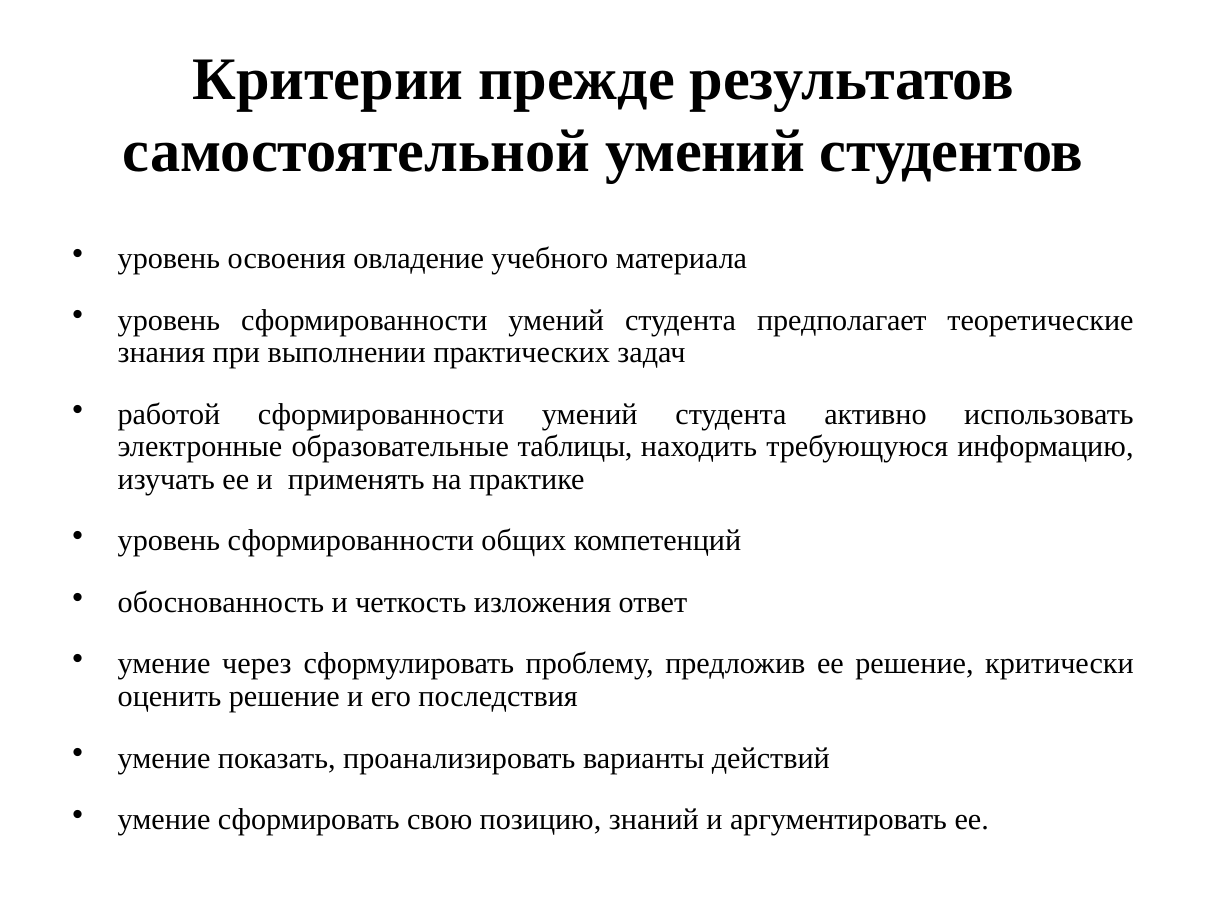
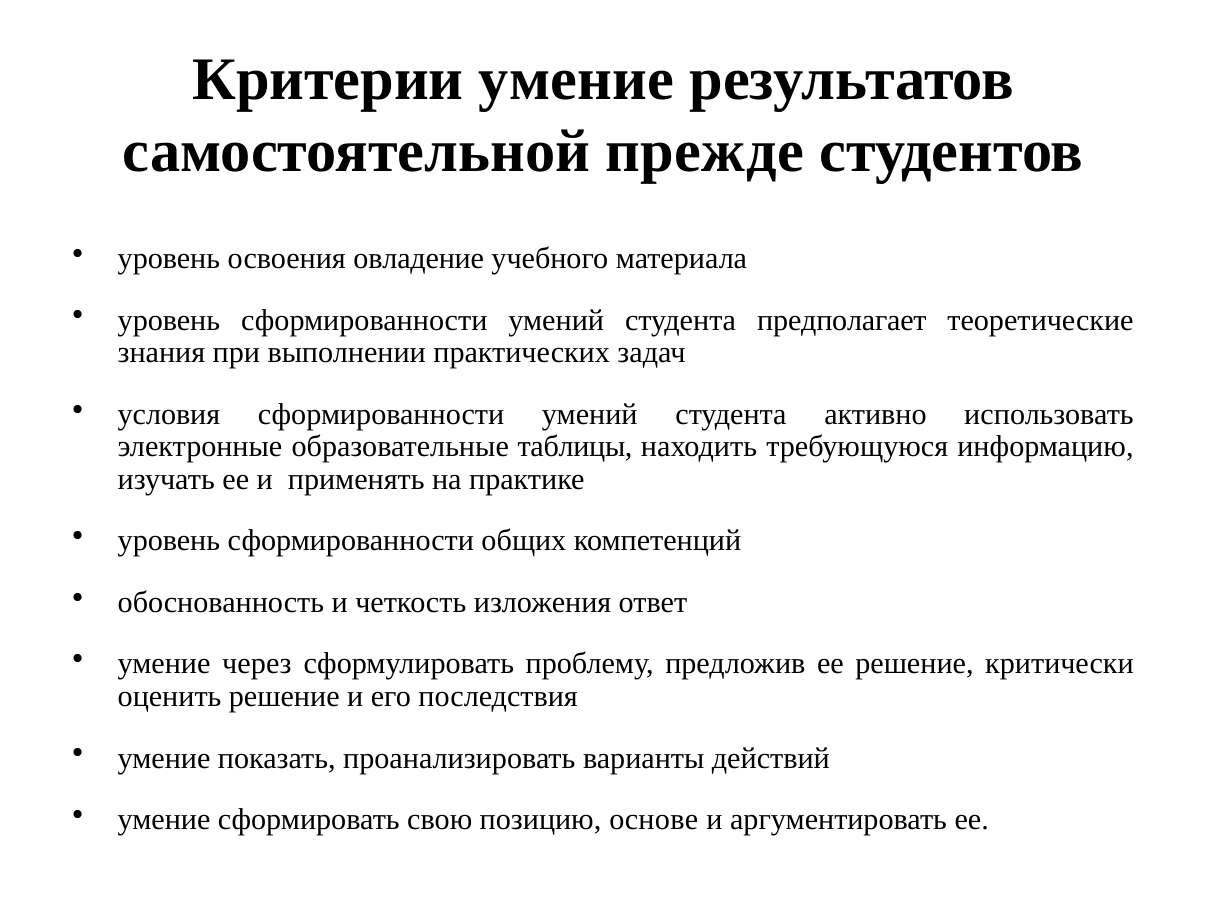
Критерии прежде: прежде -> умение
самостоятельной умений: умений -> прежде
работой: работой -> условия
знаний: знаний -> основе
